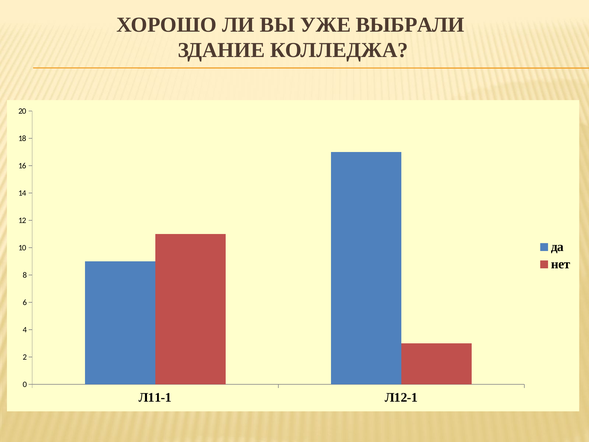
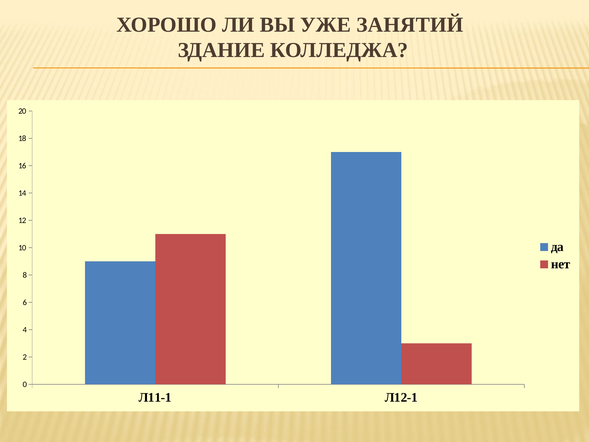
ВЫБРАЛИ: ВЫБРАЛИ -> ЗАНЯТИЙ
